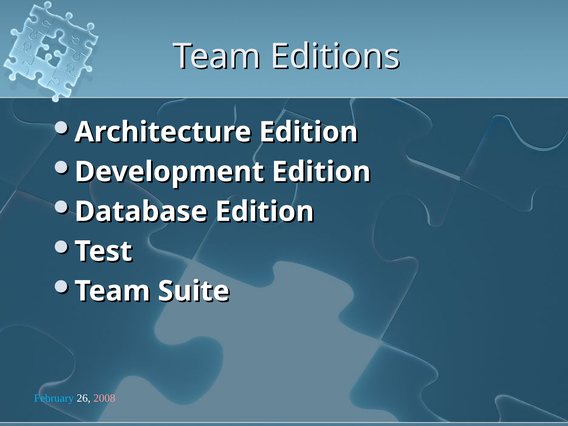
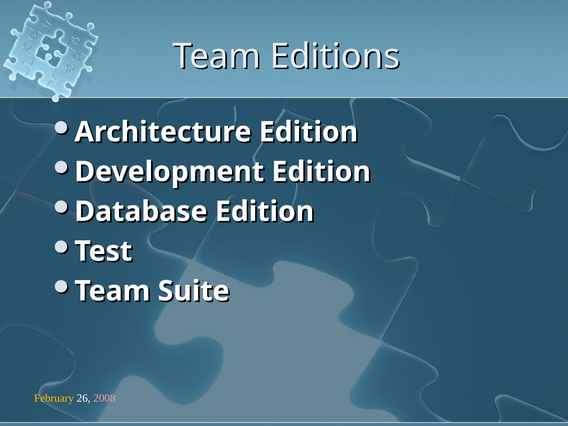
February colour: light blue -> yellow
